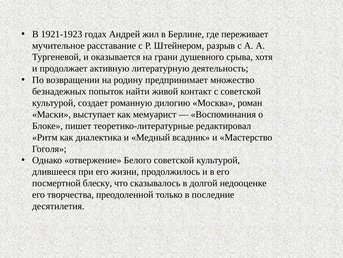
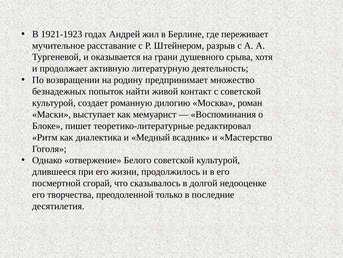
блеску: блеску -> сгорай
